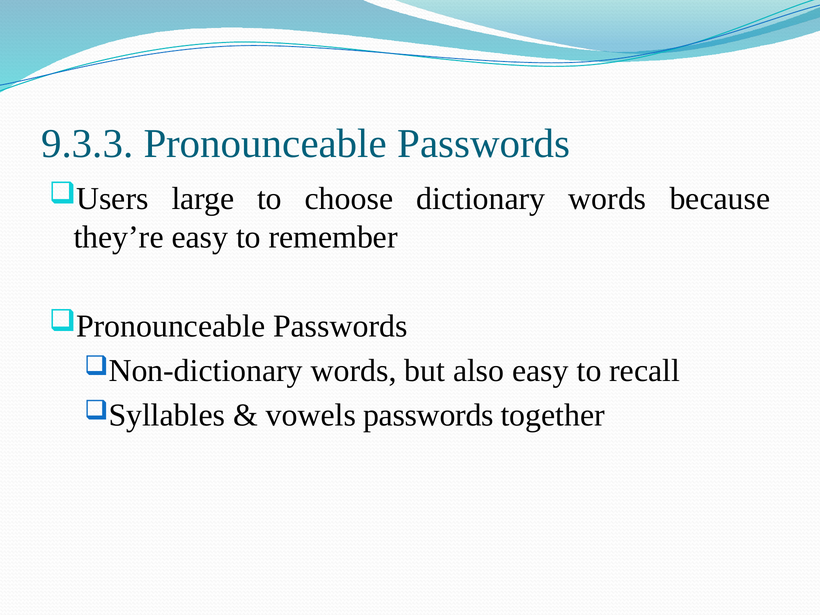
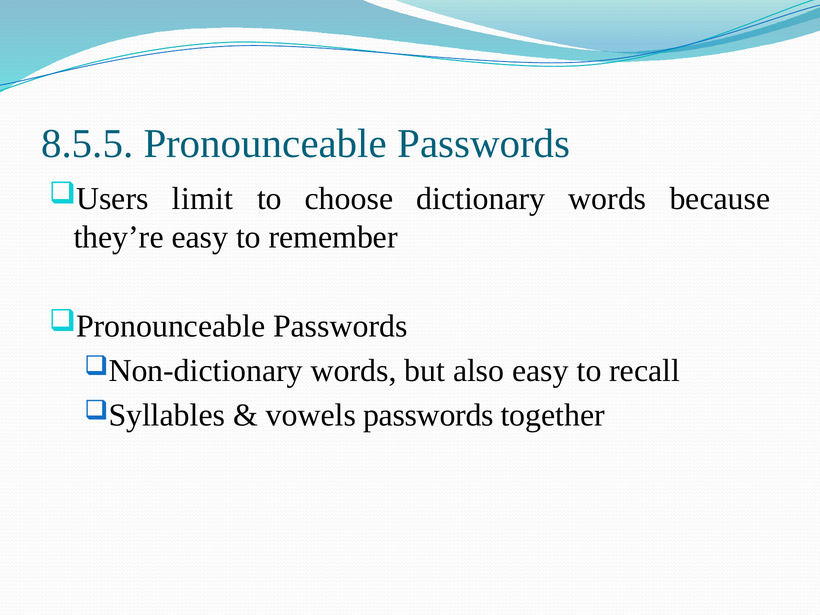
9.3.3: 9.3.3 -> 8.5.5
large: large -> limit
